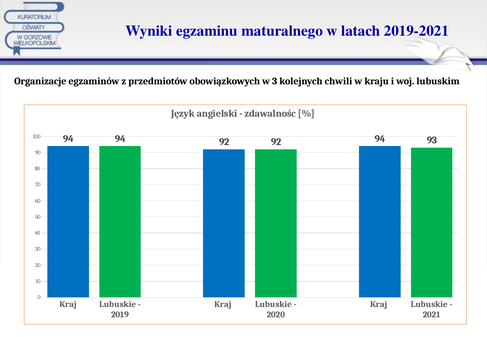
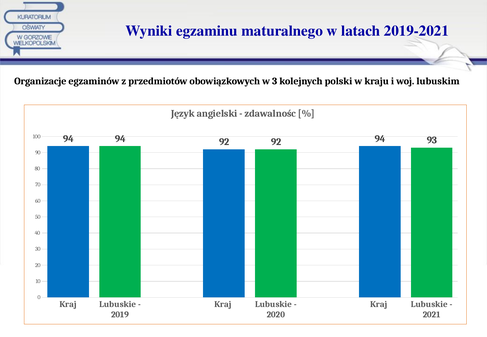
chwili: chwili -> polski
